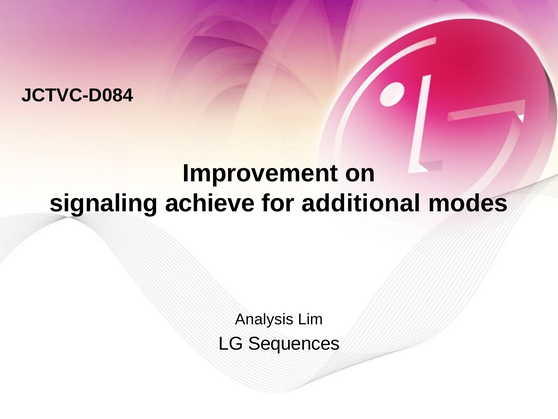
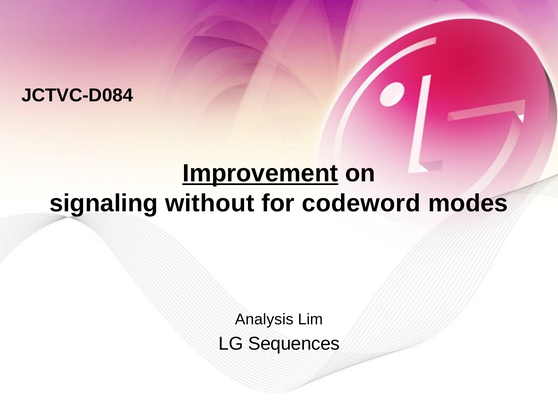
Improvement underline: none -> present
achieve: achieve -> without
additional: additional -> codeword
